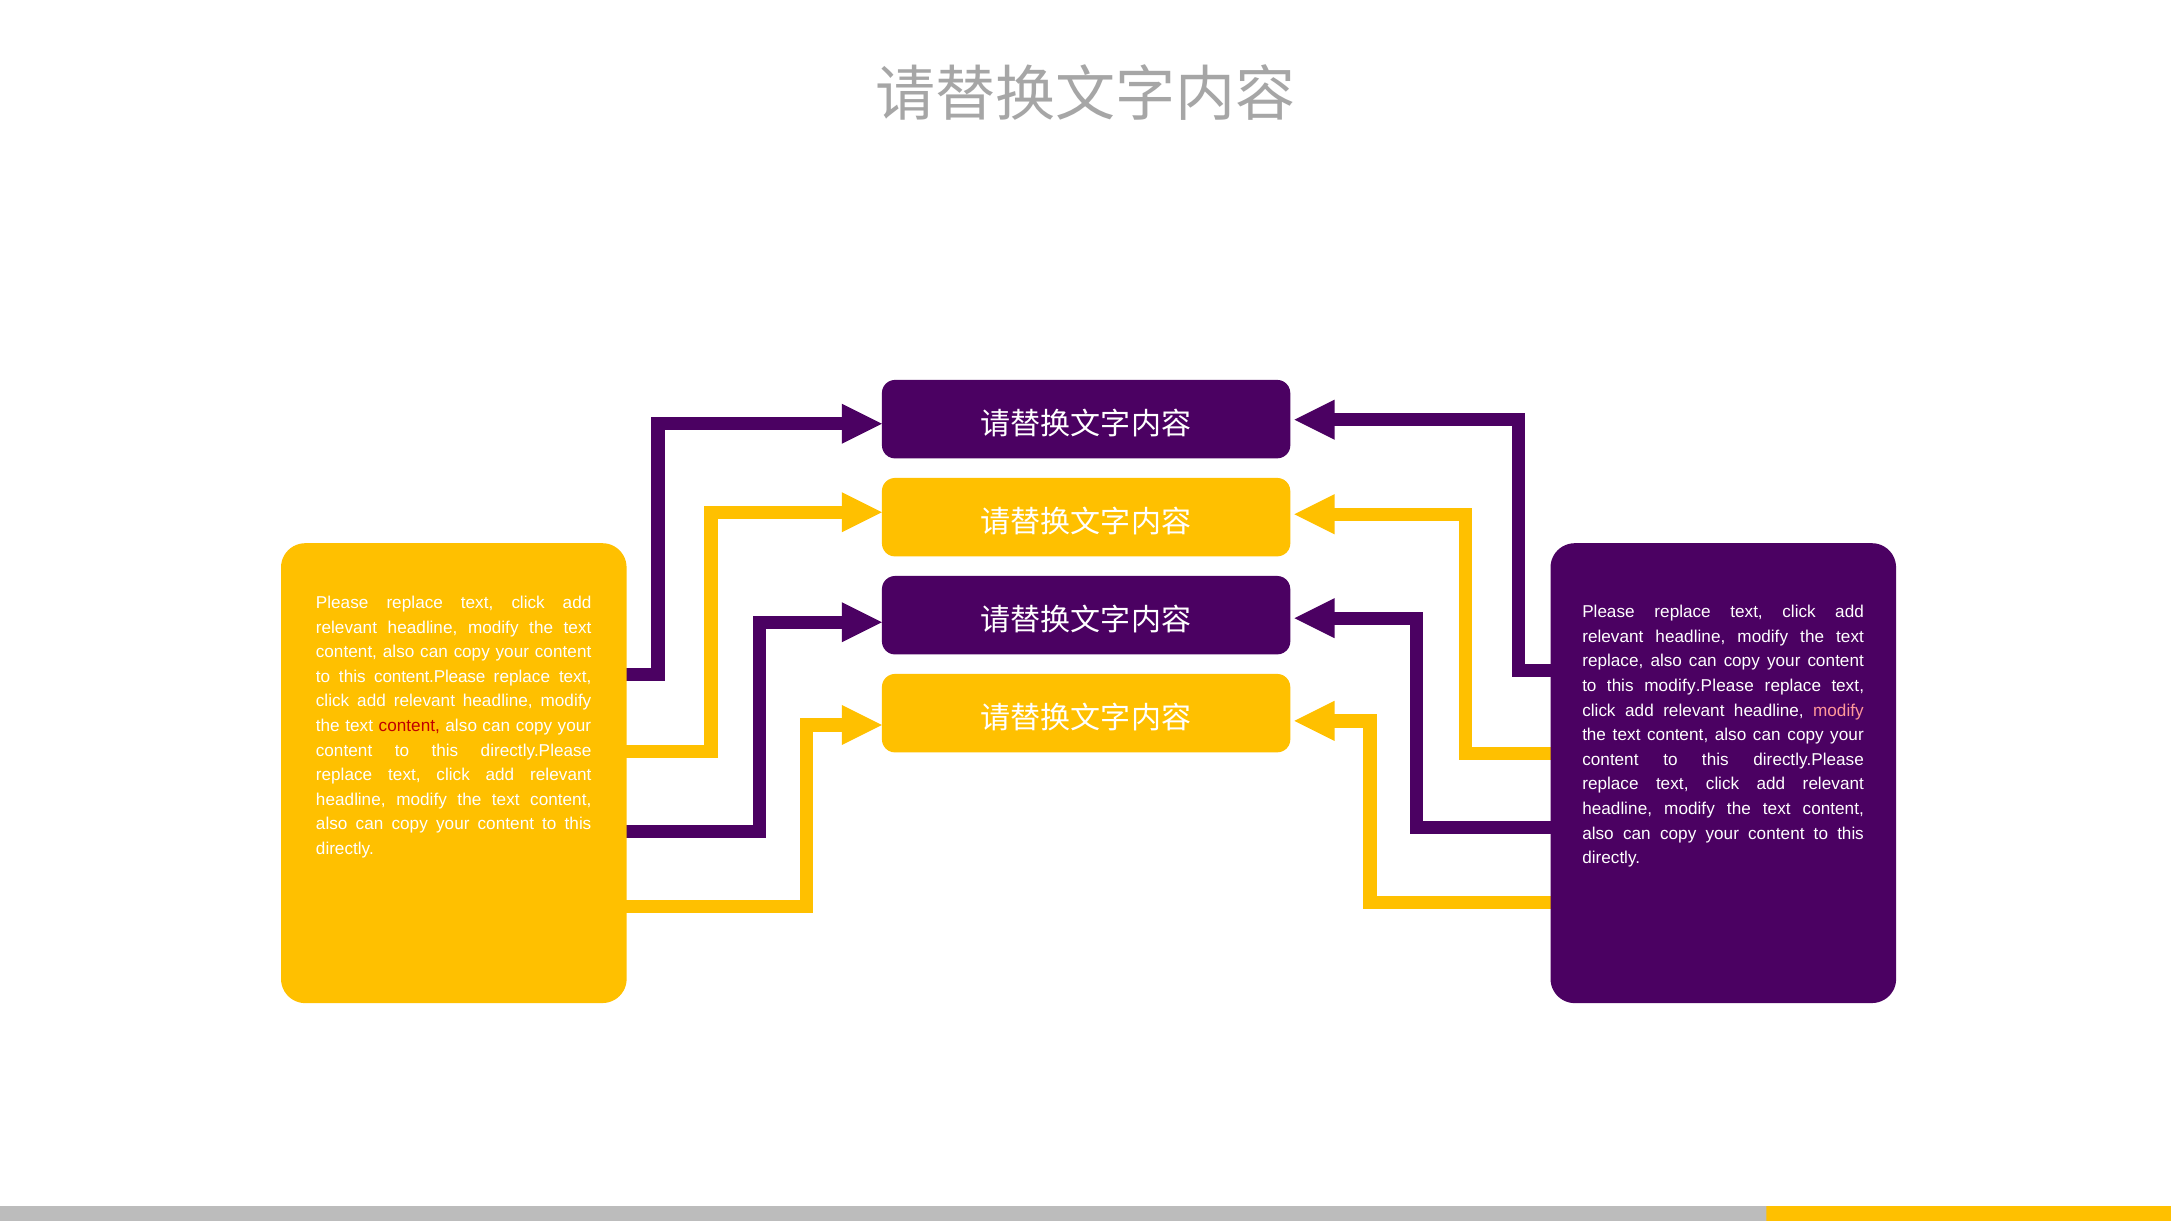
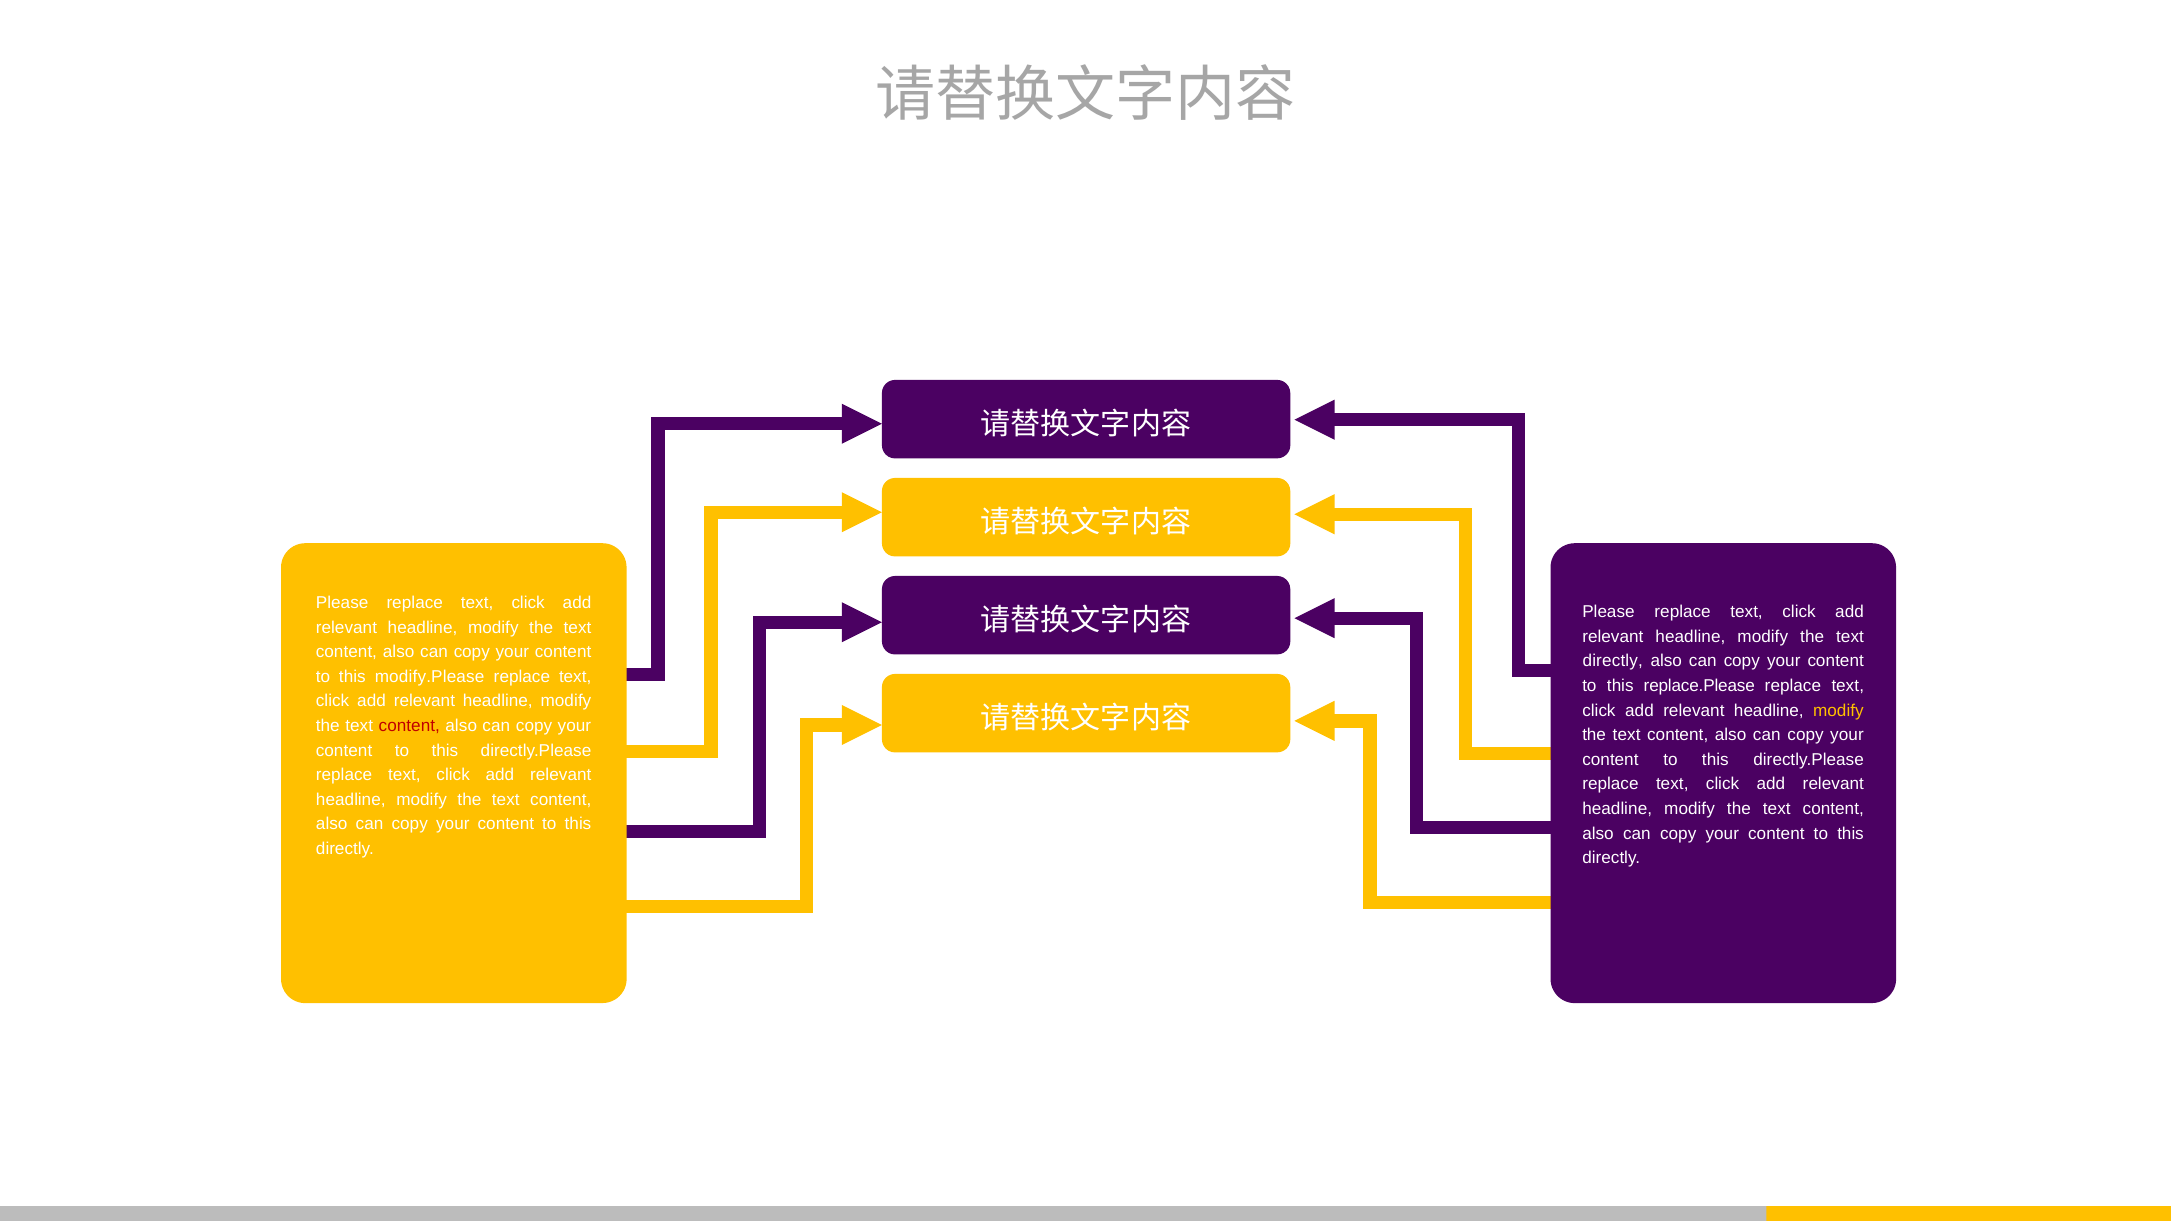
replace at (1613, 661): replace -> directly
content.Please: content.Please -> modify.Please
modify.Please: modify.Please -> replace.Please
modify at (1838, 710) colour: pink -> yellow
